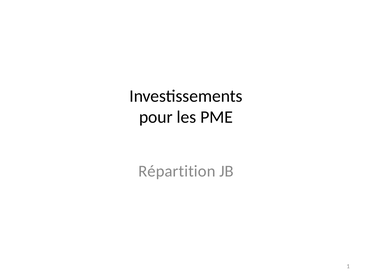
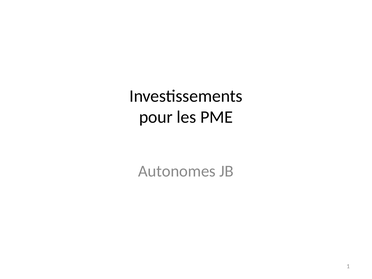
Répartition: Répartition -> Autonomes
